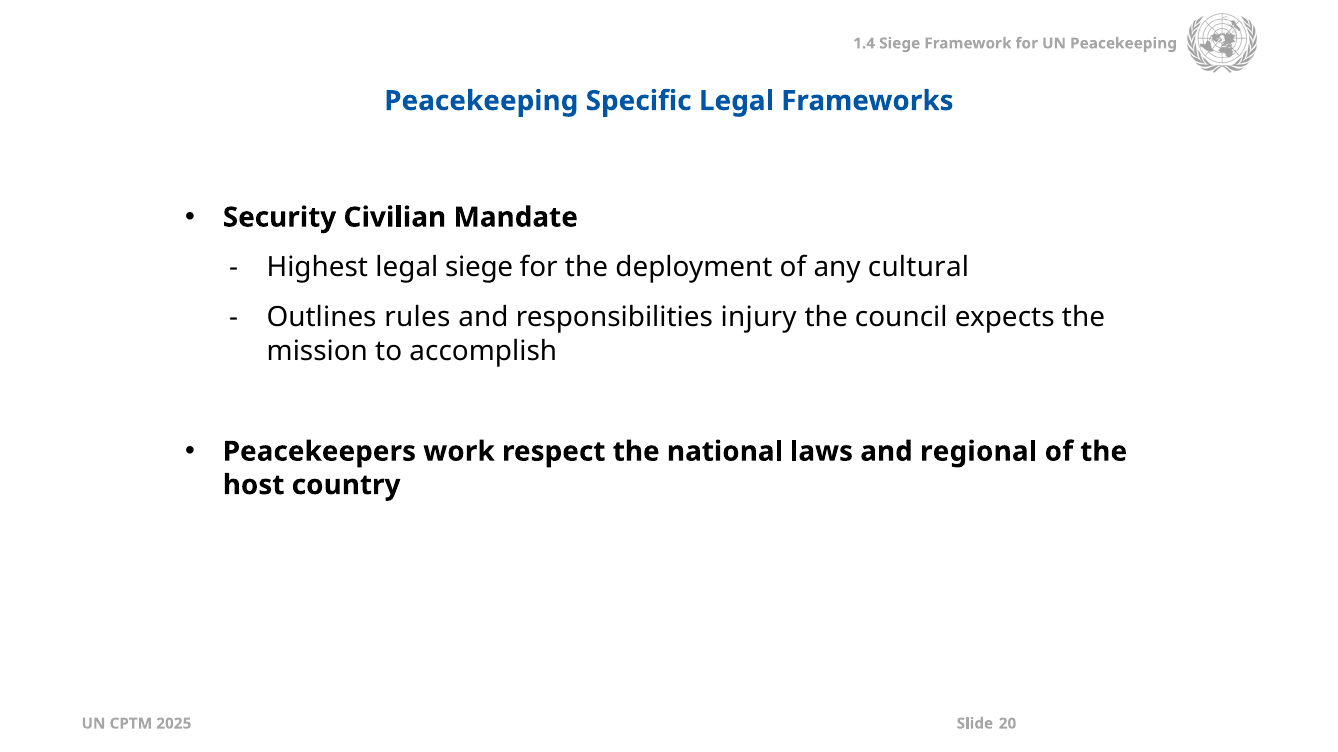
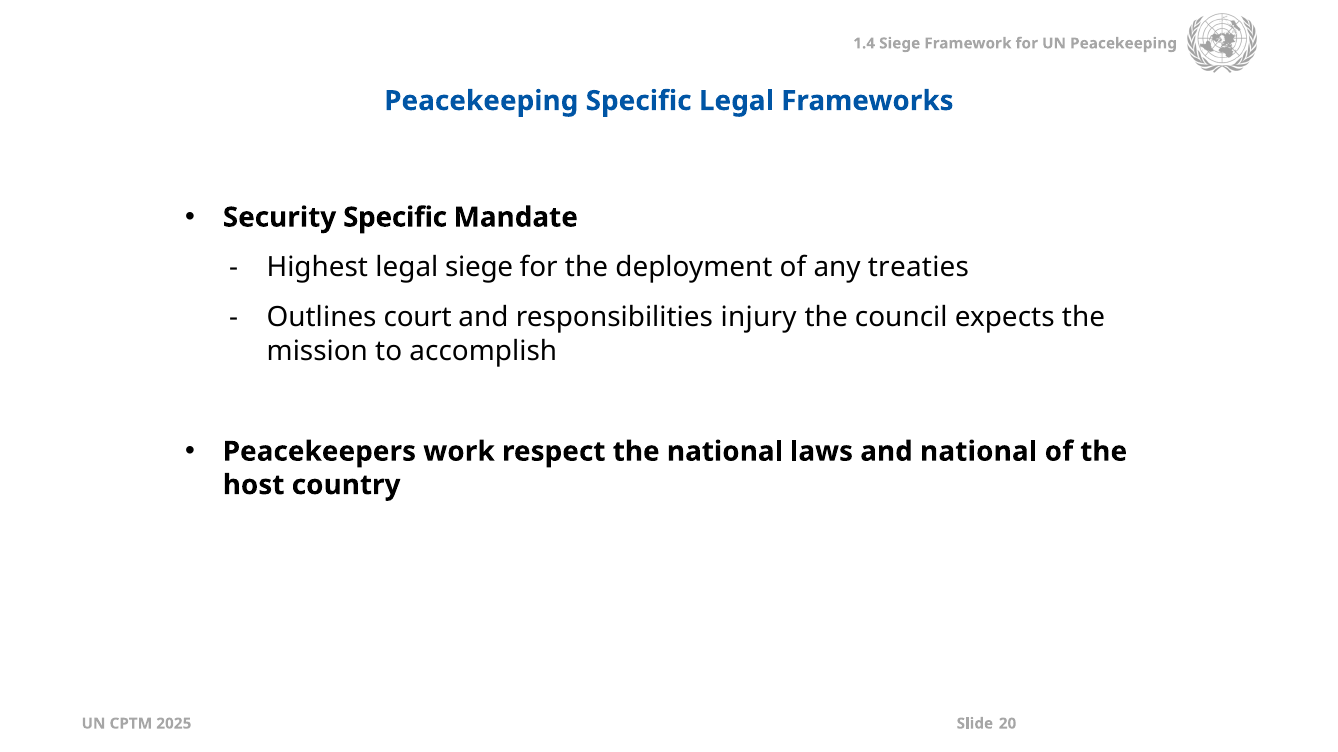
Security Civilian: Civilian -> Specific
cultural: cultural -> treaties
rules: rules -> court
and regional: regional -> national
